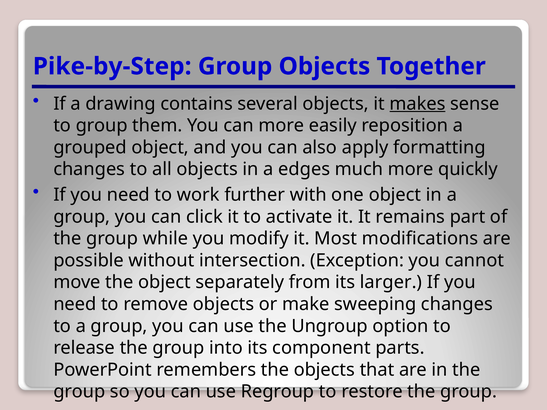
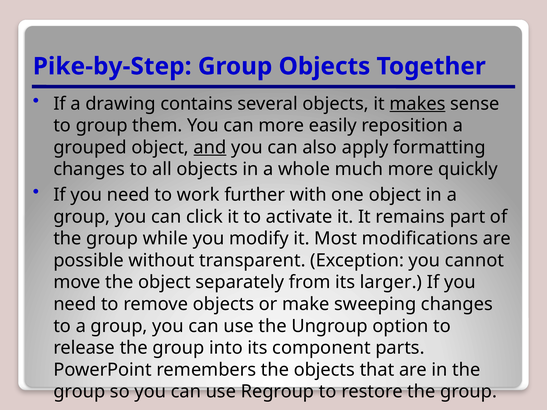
and underline: none -> present
edges: edges -> whole
intersection: intersection -> transparent
